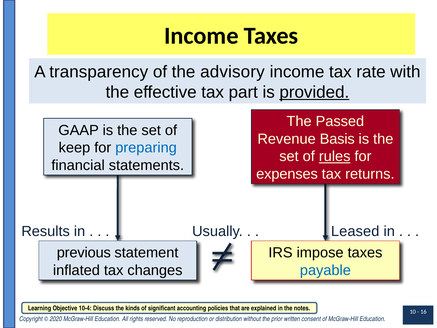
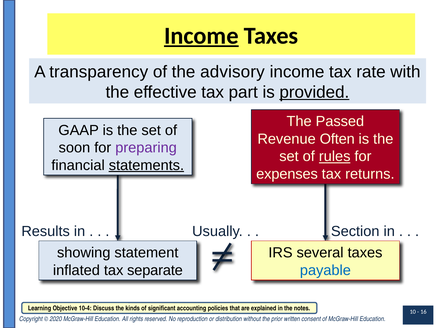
Income at (201, 36) underline: none -> present
Basis: Basis -> Often
keep: keep -> soon
preparing colour: blue -> purple
statements underline: none -> present
Leased: Leased -> Section
previous: previous -> showing
impose: impose -> several
changes: changes -> separate
